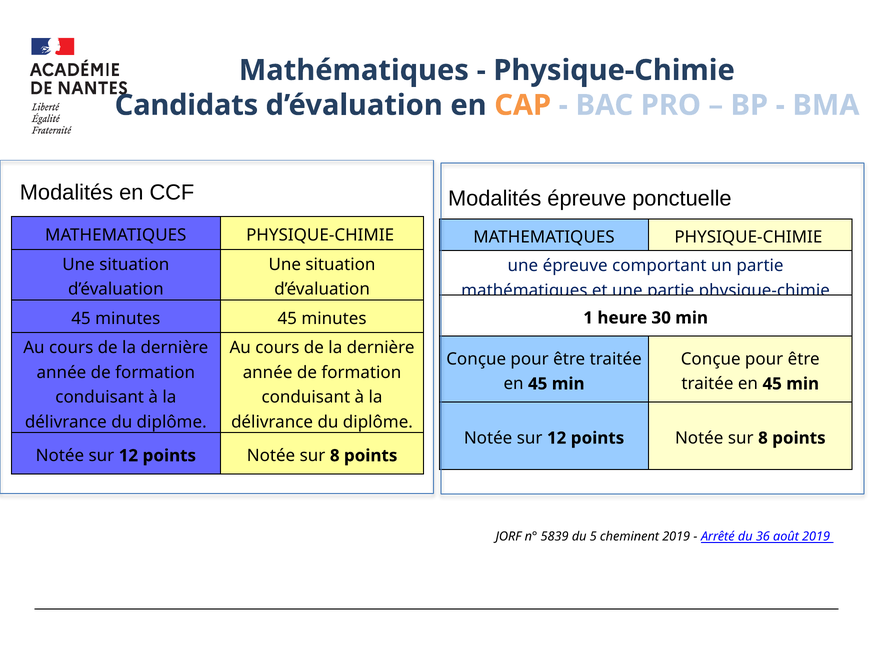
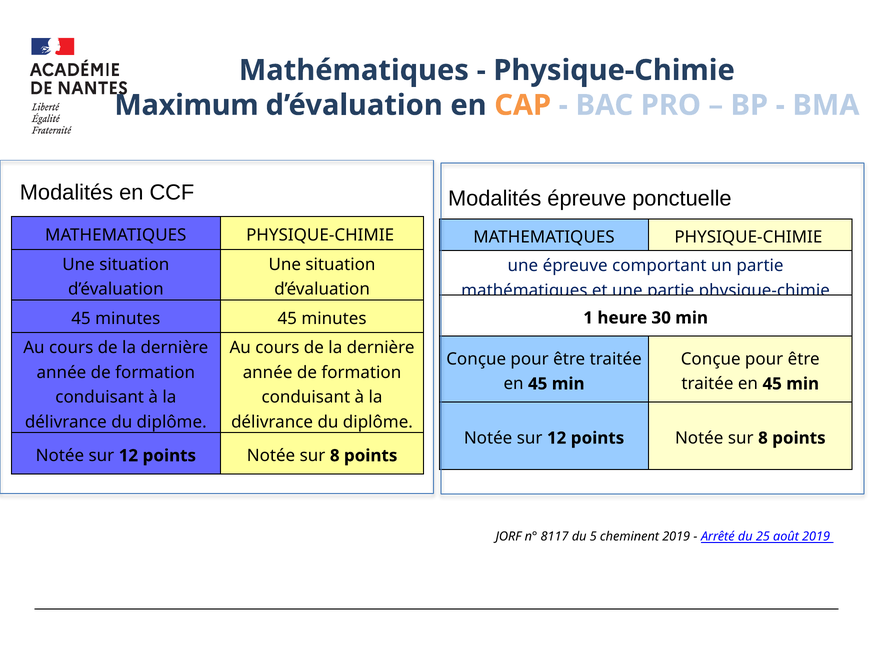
Candidats: Candidats -> Maximum
5839: 5839 -> 8117
36: 36 -> 25
